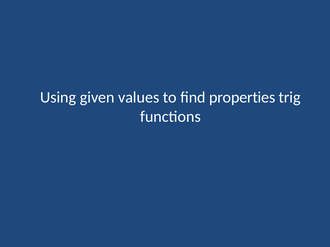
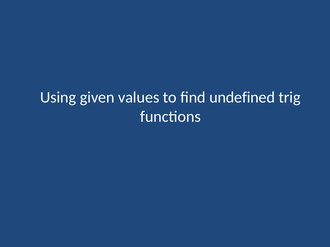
properties: properties -> undefined
